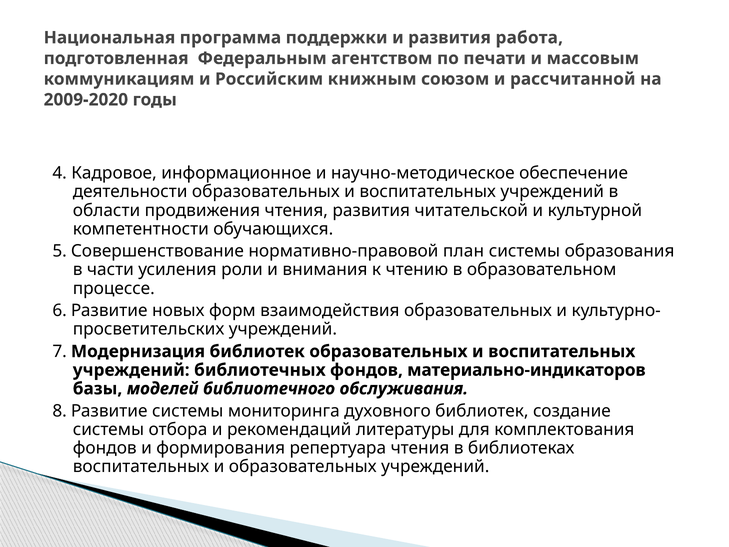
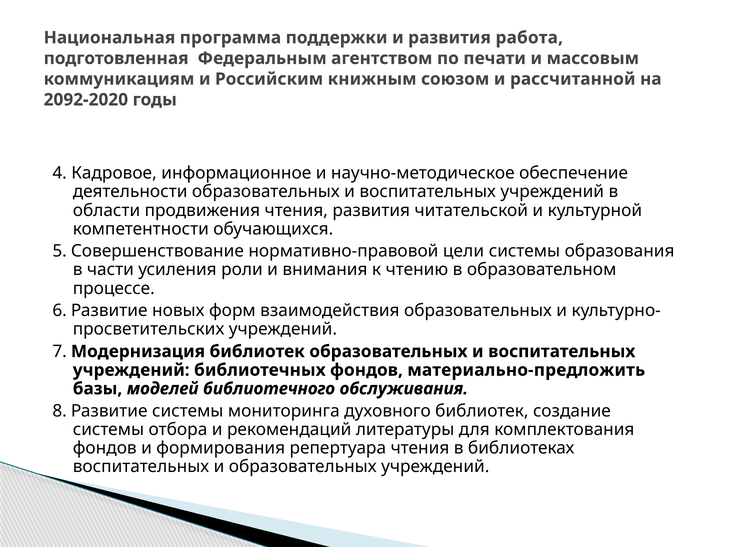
2009-2020: 2009-2020 -> 2092-2020
план: план -> цели
материально-индикаторов: материально-индикаторов -> материально-предложить
